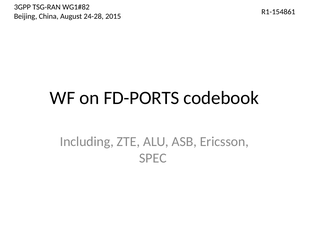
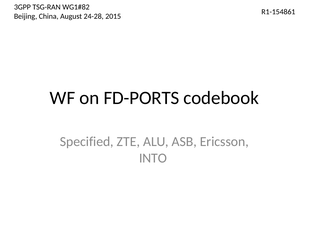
Including: Including -> Specified
SPEC: SPEC -> INTO
